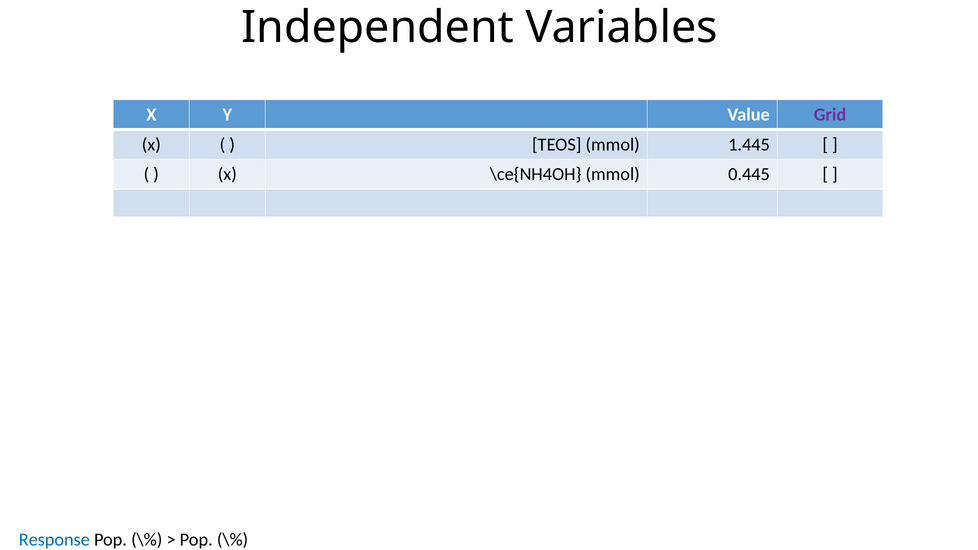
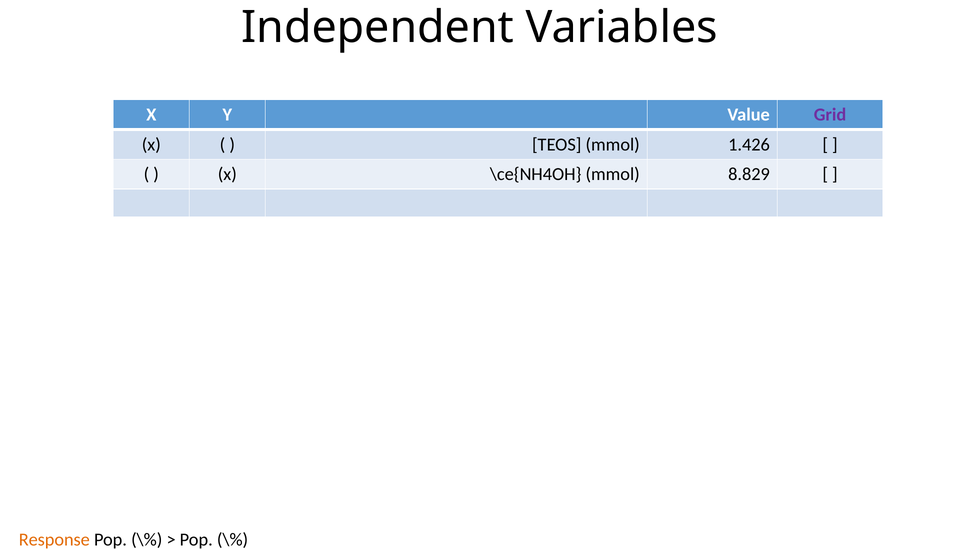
1.445: 1.445 -> 1.426
0.445: 0.445 -> 8.829
Response colour: blue -> orange
